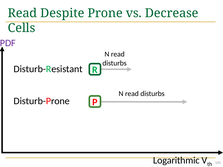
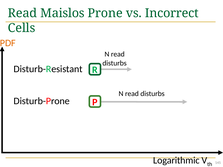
Despite: Despite -> Maislos
Decrease: Decrease -> Incorrect
PDF colour: purple -> orange
